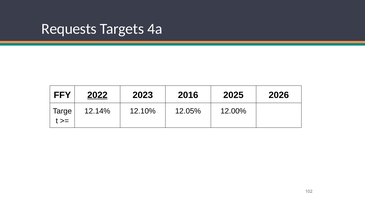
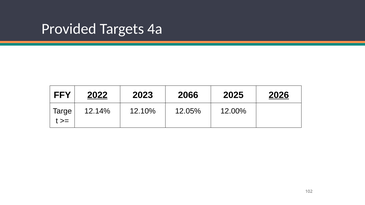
Requests: Requests -> Provided
2016: 2016 -> 2066
2026 underline: none -> present
